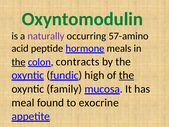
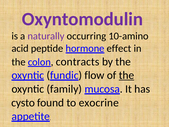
Oxyntomodulin colour: green -> purple
57-amino: 57-amino -> 10-amino
meals: meals -> effect
the at (19, 62) underline: present -> none
high: high -> flow
meal: meal -> cysto
